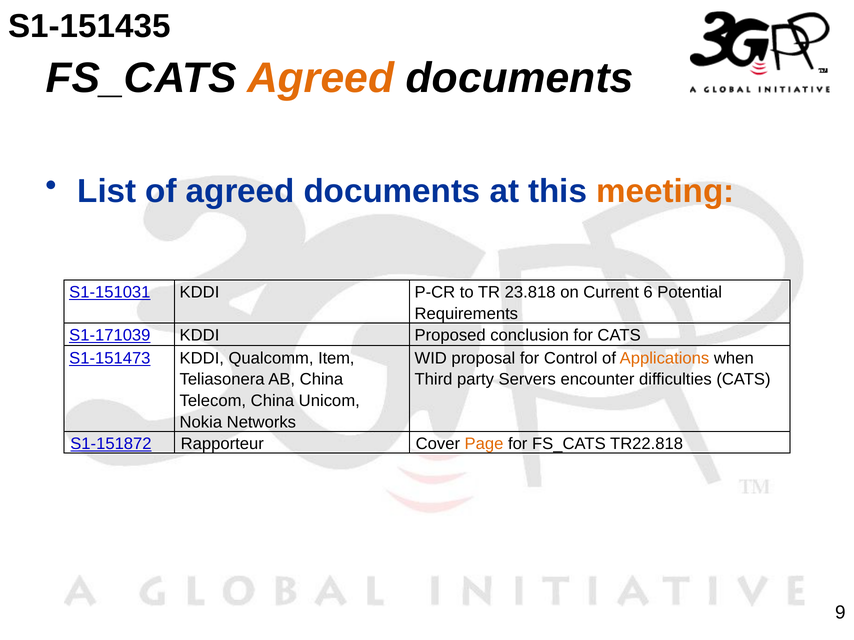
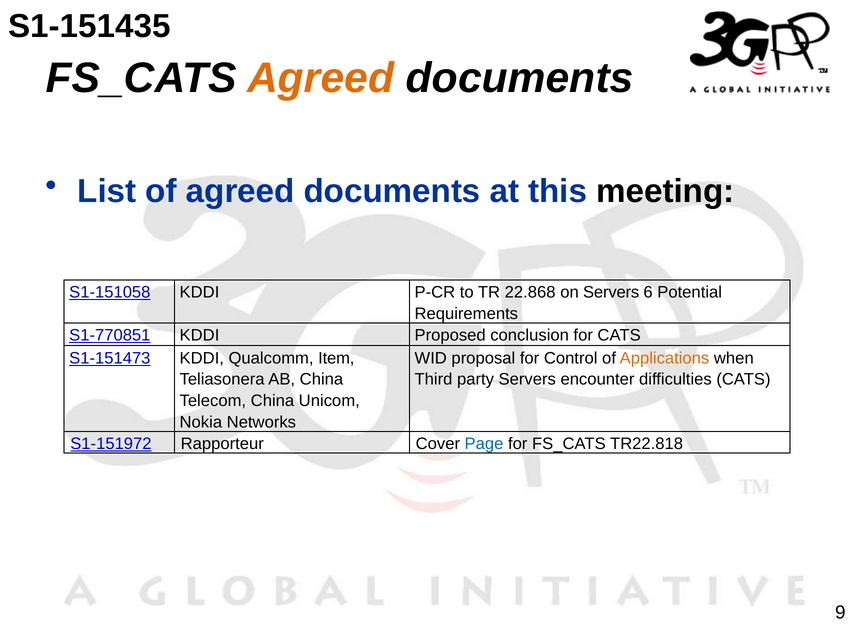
meeting colour: orange -> black
S1-151031: S1-151031 -> S1-151058
23.818: 23.818 -> 22.868
on Current: Current -> Servers
S1-171039: S1-171039 -> S1-770851
S1-151872: S1-151872 -> S1-151972
Page colour: orange -> blue
